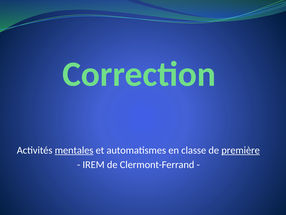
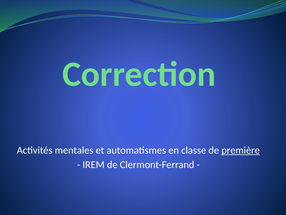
mentales underline: present -> none
